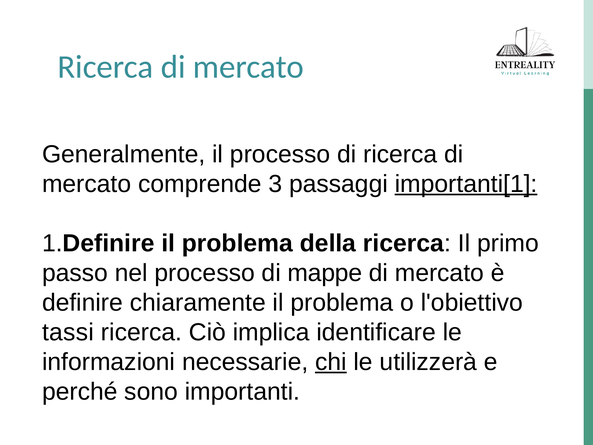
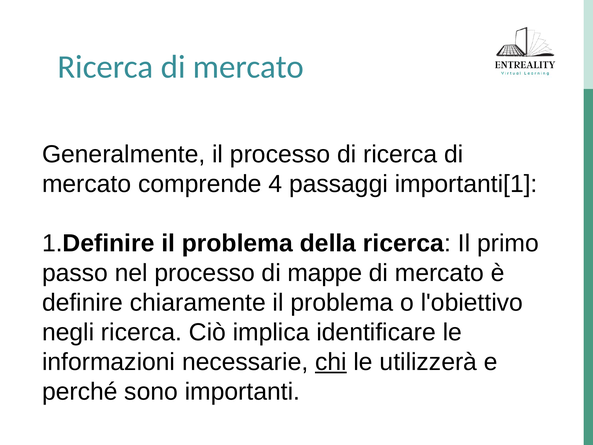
3: 3 -> 4
importanti[1 underline: present -> none
tassi: tassi -> negli
